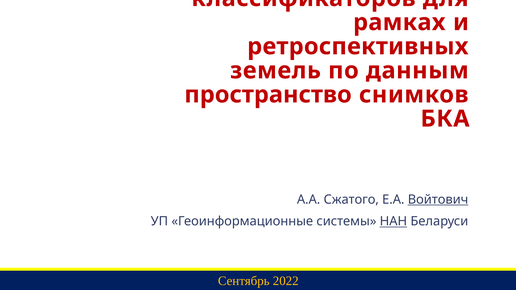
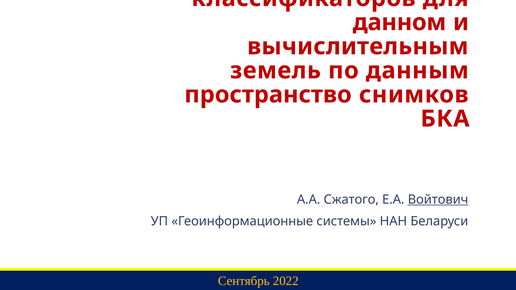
рамках: рамках -> данном
ретроспективных: ретроспективных -> вычислительным
НАН underline: present -> none
